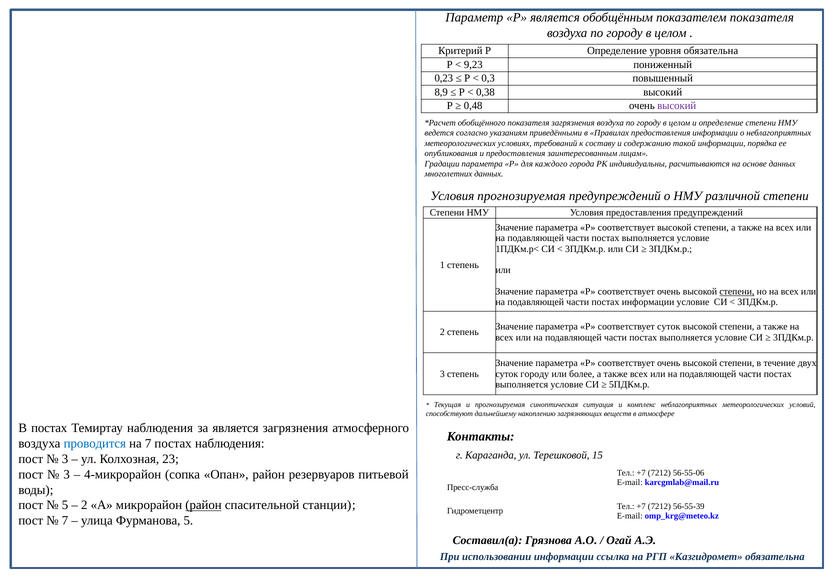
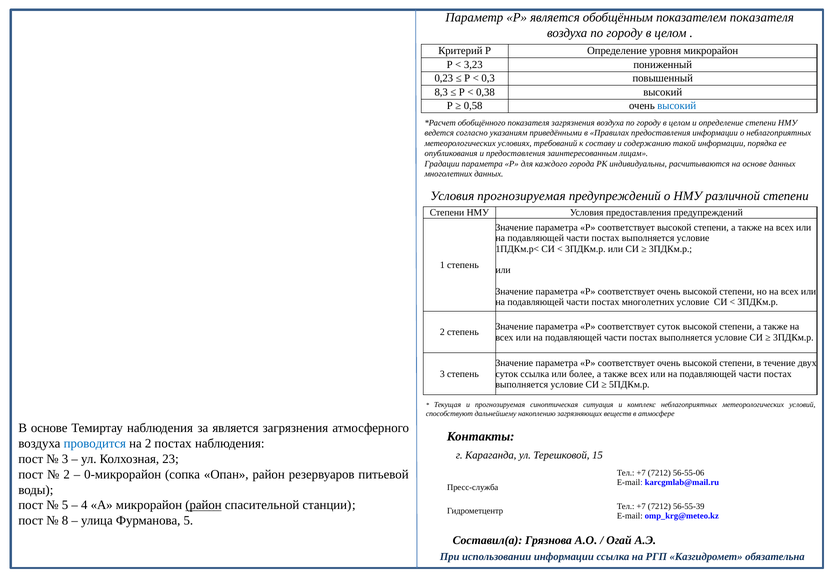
уровня обязательна: обязательна -> микрорайон
9,23: 9,23 -> 3,23
8,9: 8,9 -> 8,3
0,48: 0,48 -> 0,58
высокий at (677, 106) colour: purple -> blue
степени at (737, 291) underline: present -> none
постах информации: информации -> многолетних
суток городу: городу -> ссылка
В постах: постах -> основе
на 7: 7 -> 2
3 at (67, 474): 3 -> 2
4-микрорайон: 4-микрорайон -> 0-микрорайон
2 at (84, 505): 2 -> 4
7 at (65, 520): 7 -> 8
